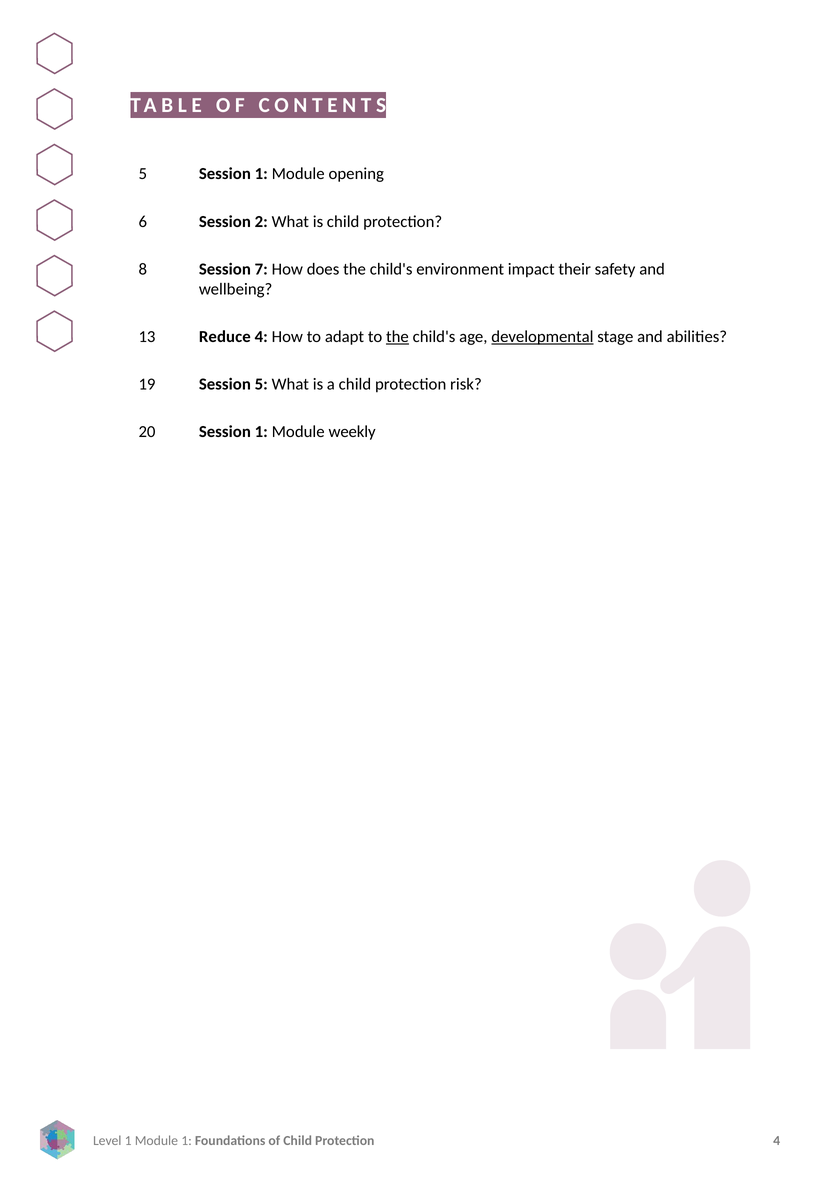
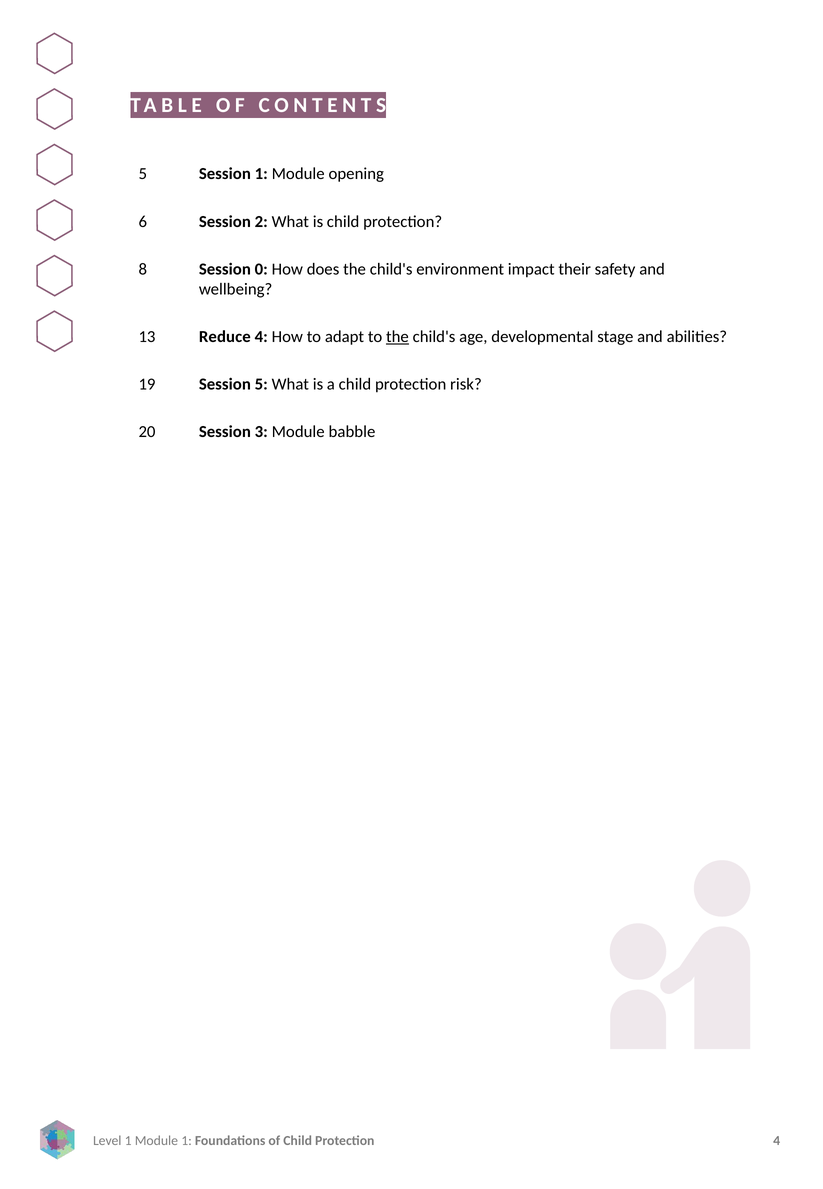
7: 7 -> 0
developmental underline: present -> none
1 at (261, 432): 1 -> 3
weekly: weekly -> babble
